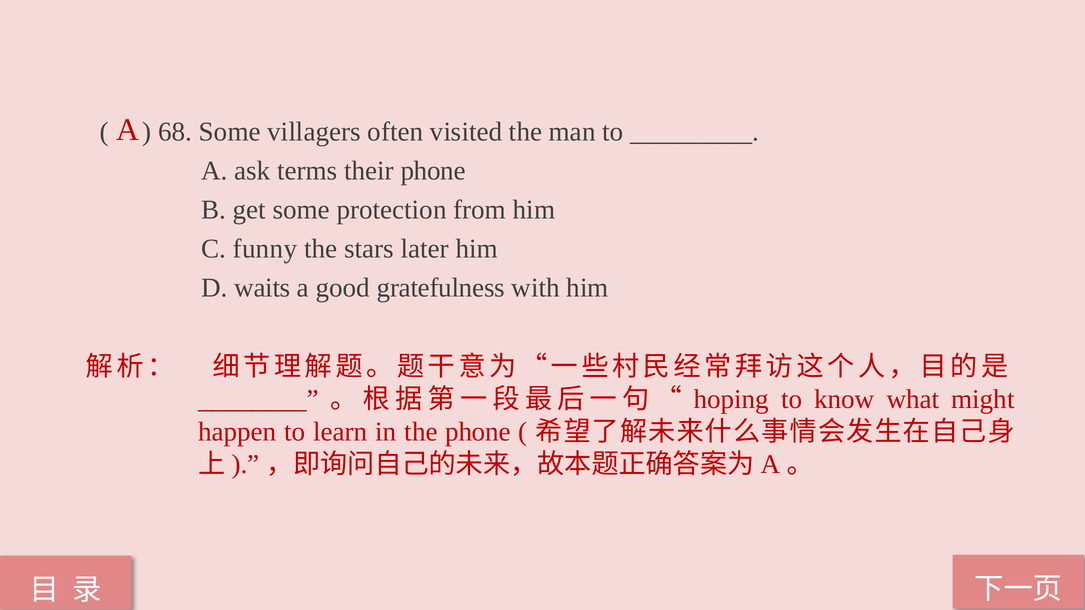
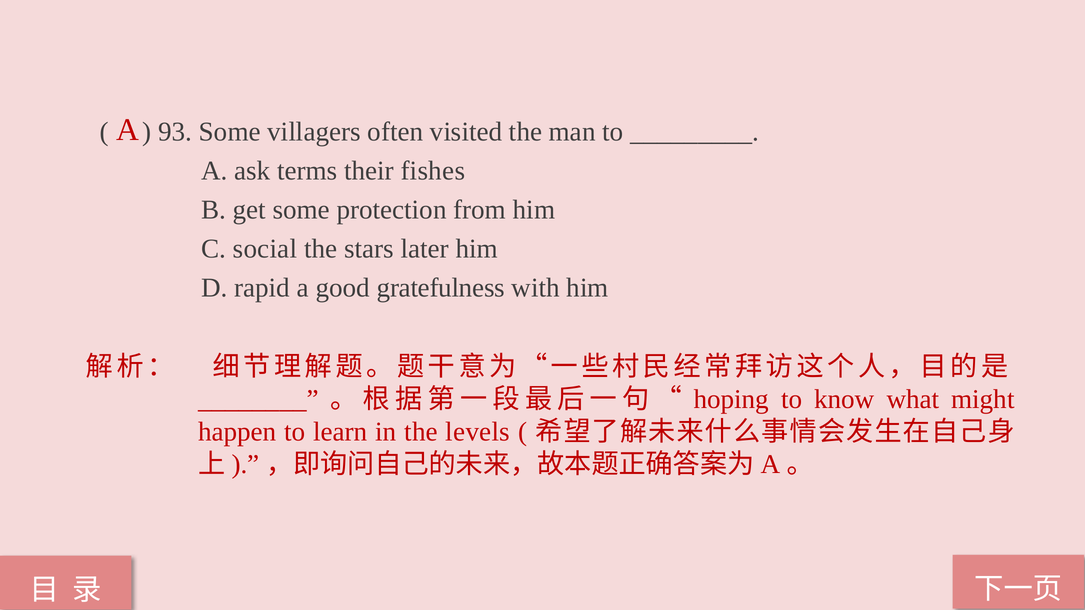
68: 68 -> 93
their phone: phone -> fishes
funny: funny -> social
waits: waits -> rapid
the phone: phone -> levels
